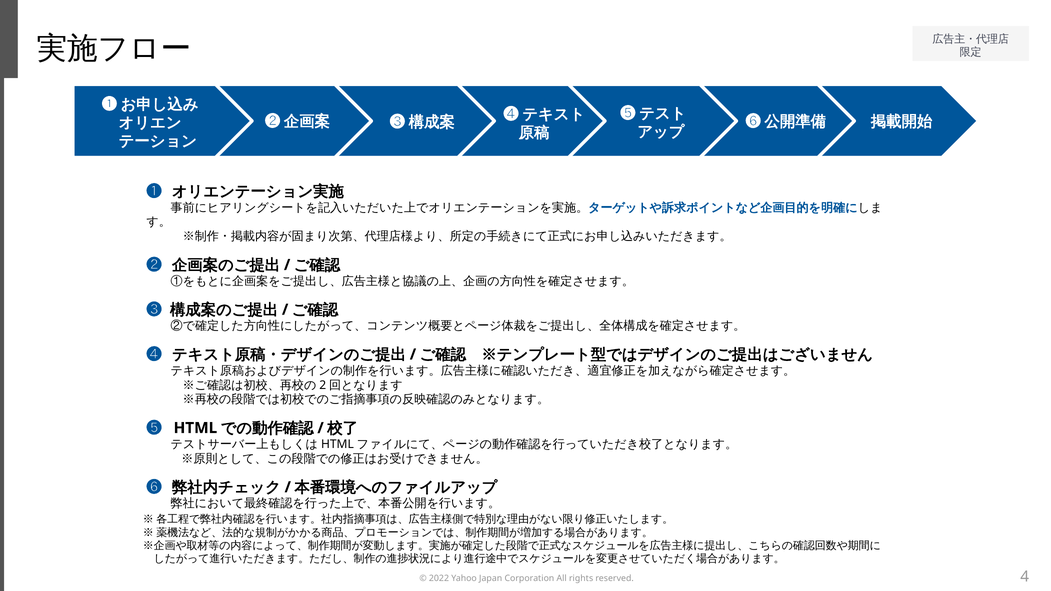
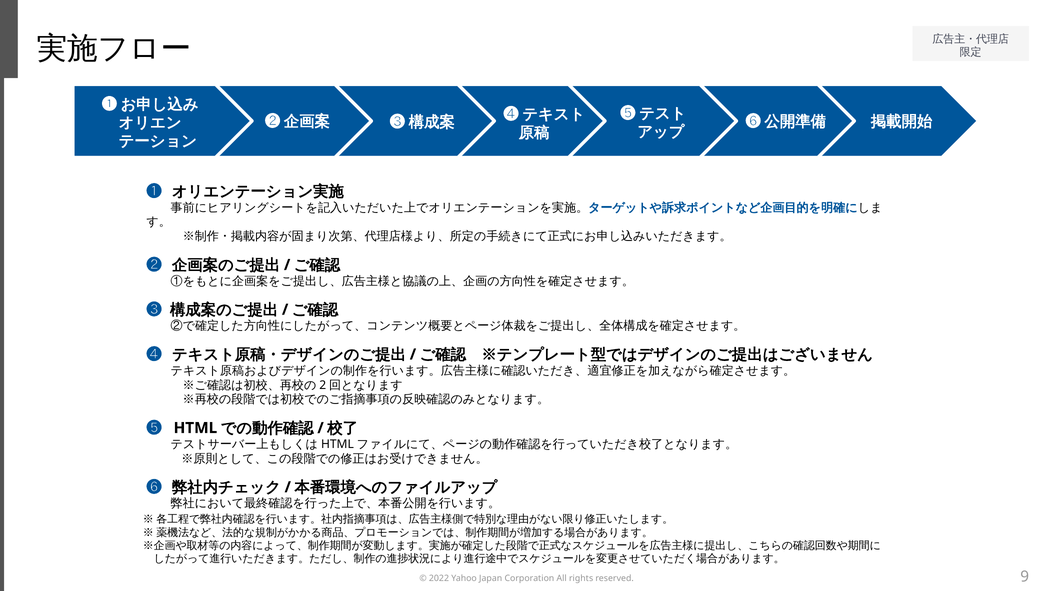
4: 4 -> 9
